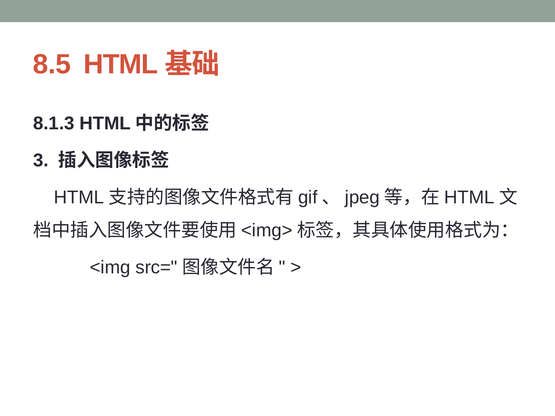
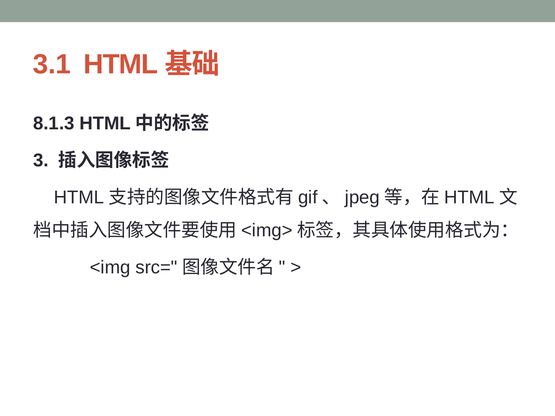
8.5: 8.5 -> 3.1
